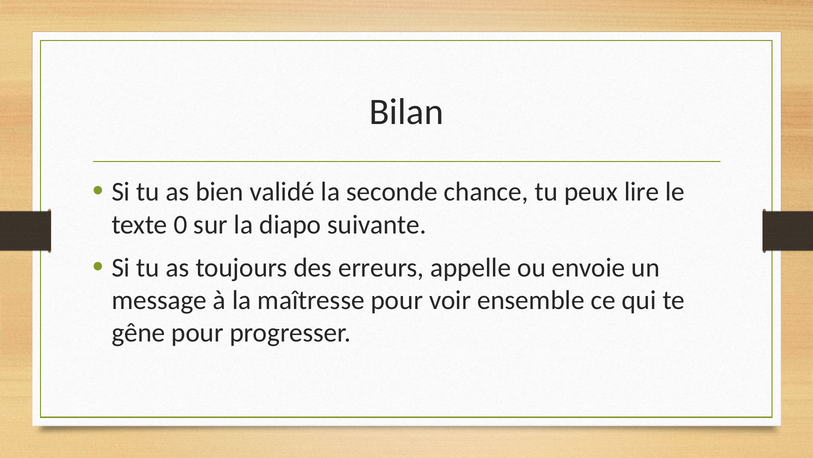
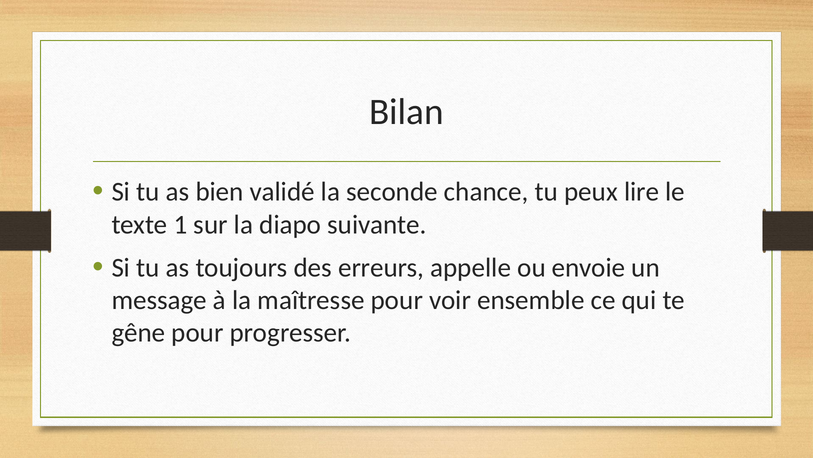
0: 0 -> 1
